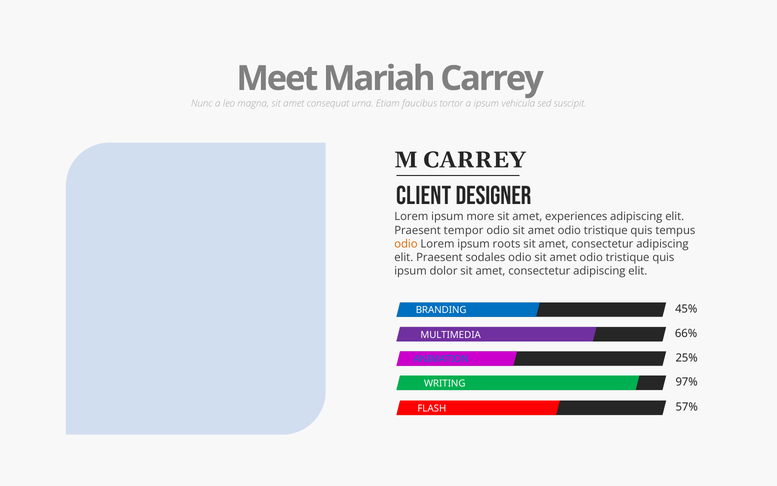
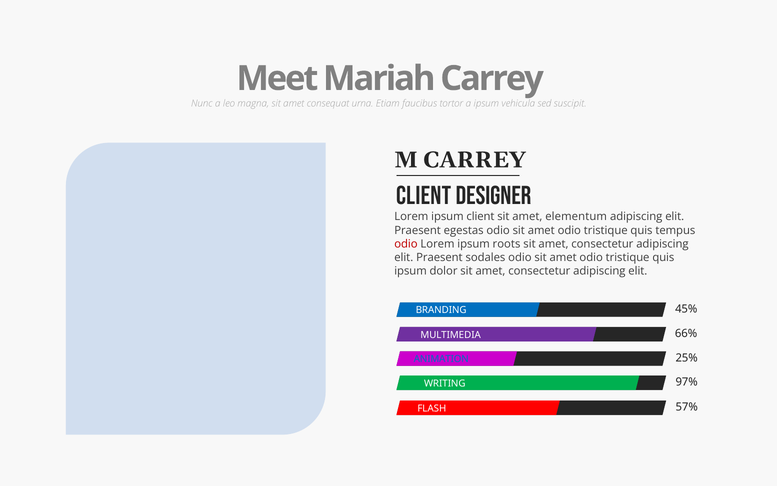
ipsum more: more -> client
experiences: experiences -> elementum
tempor: tempor -> egestas
odio at (406, 244) colour: orange -> red
